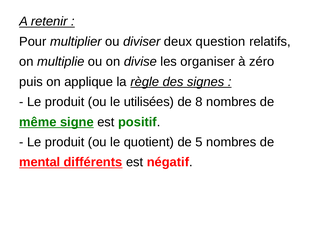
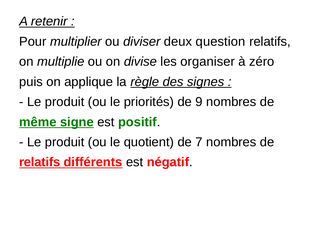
utilisées: utilisées -> priorités
8: 8 -> 9
5: 5 -> 7
mental at (40, 162): mental -> relatifs
